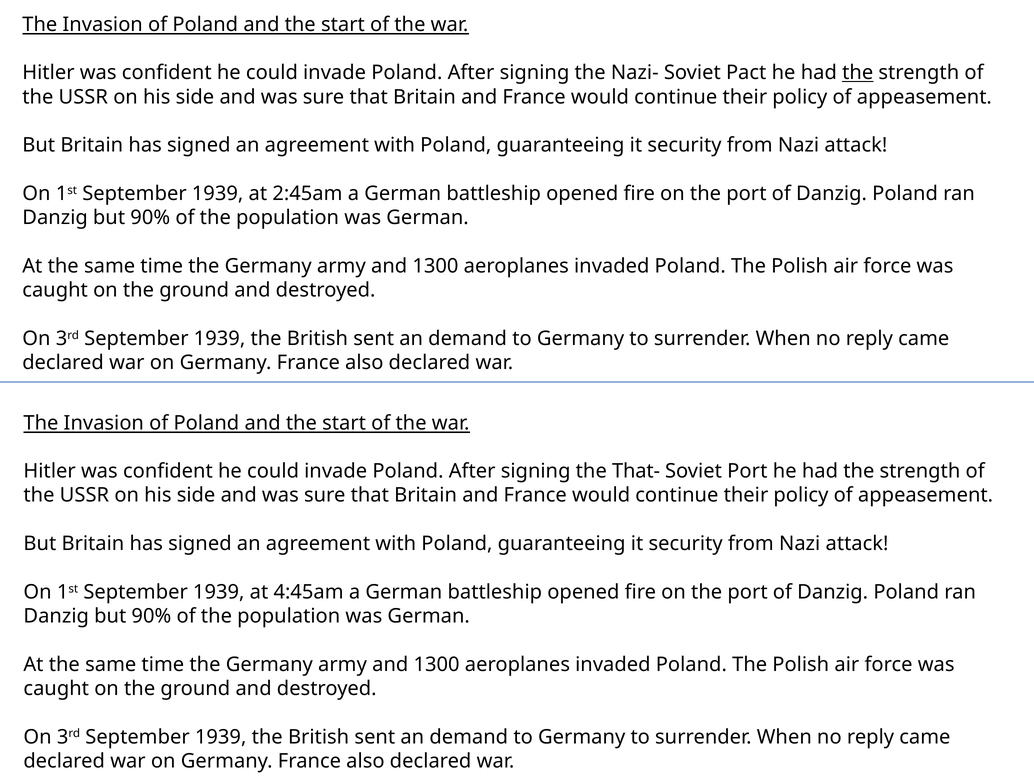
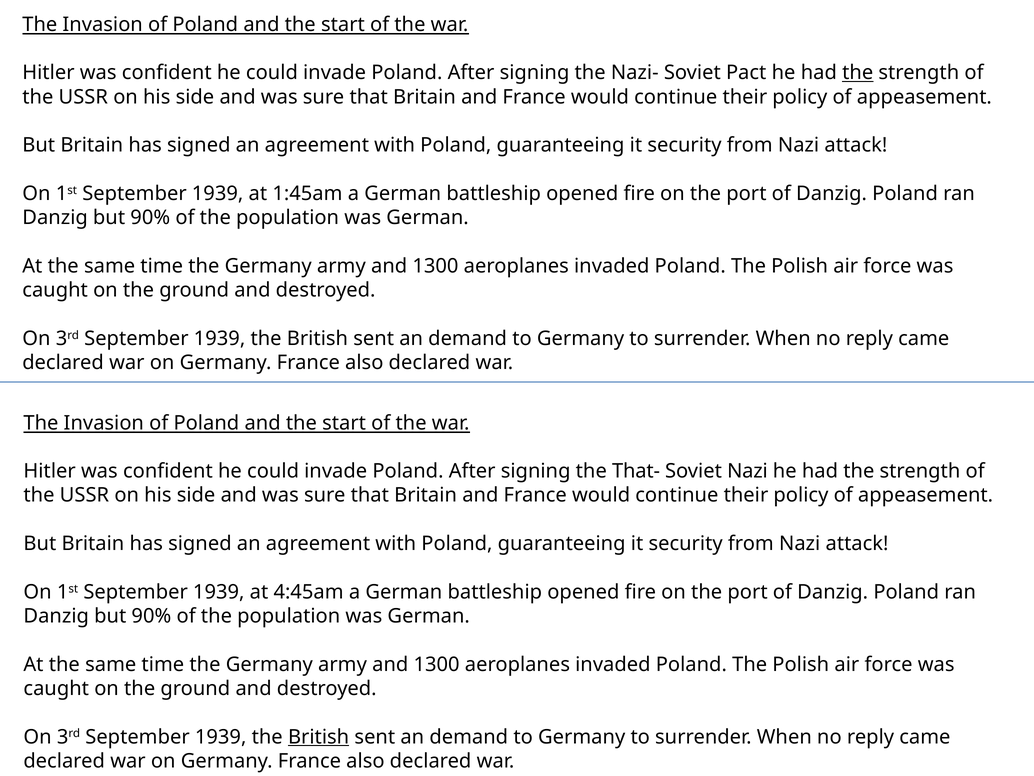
2:45am: 2:45am -> 1:45am
Soviet Port: Port -> Nazi
British at (319, 736) underline: none -> present
